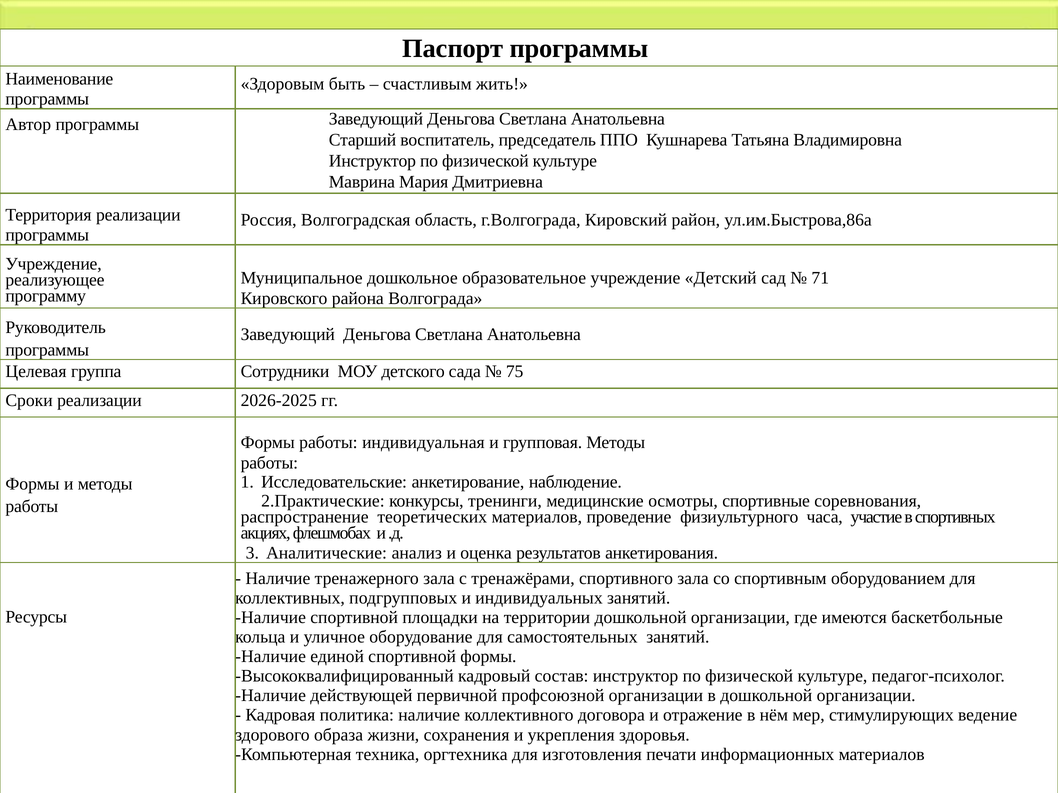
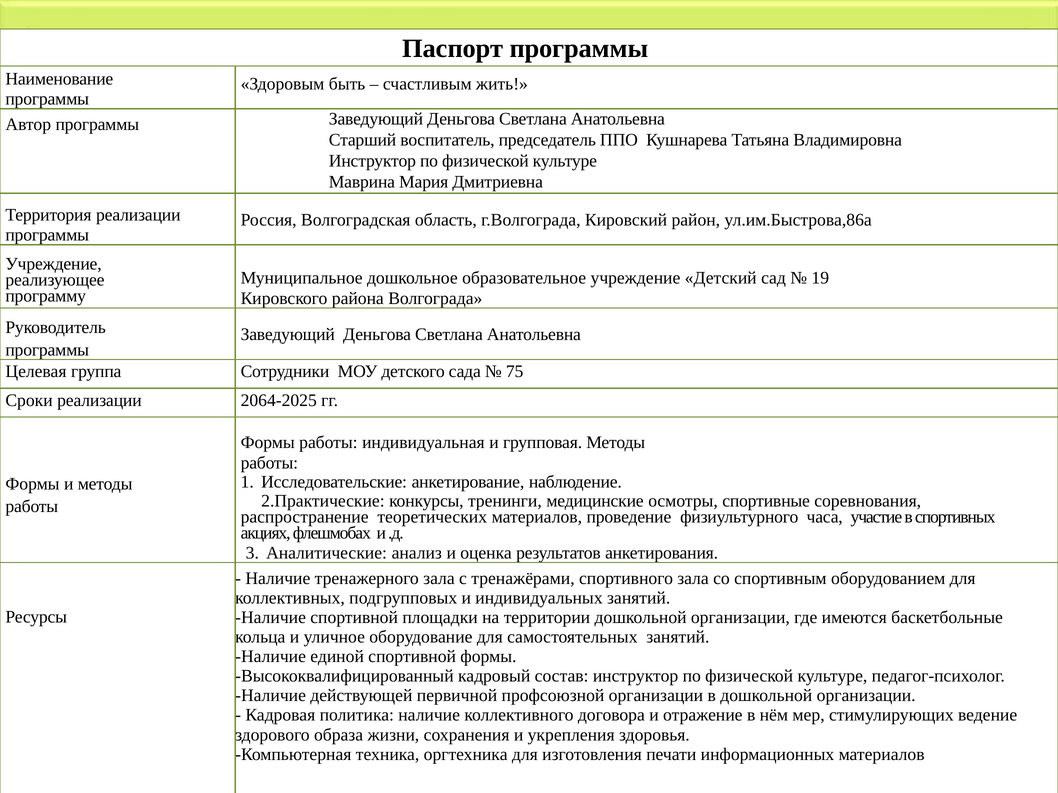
71: 71 -> 19
2026-2025: 2026-2025 -> 2064-2025
